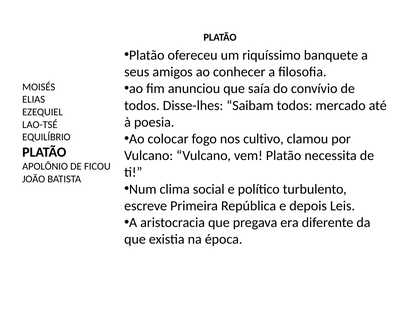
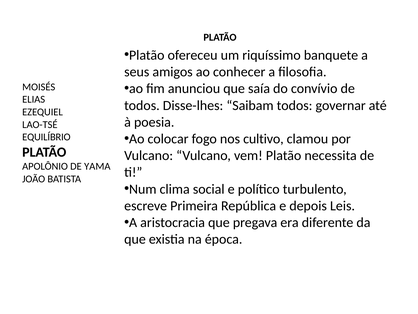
mercado: mercado -> governar
FICOU: FICOU -> YAMA
